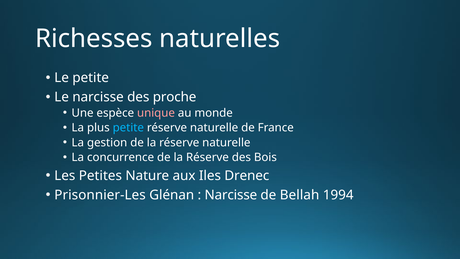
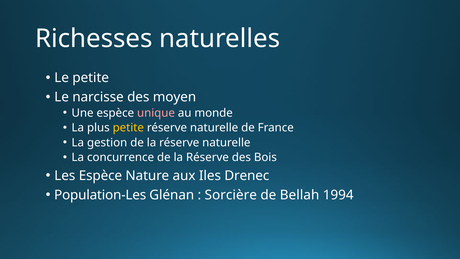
proche: proche -> moyen
petite at (128, 128) colour: light blue -> yellow
Les Petites: Petites -> Espèce
Prisonnier-Les: Prisonnier-Les -> Population-Les
Narcisse at (231, 195): Narcisse -> Sorcière
